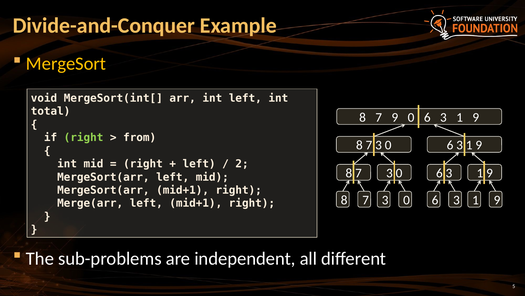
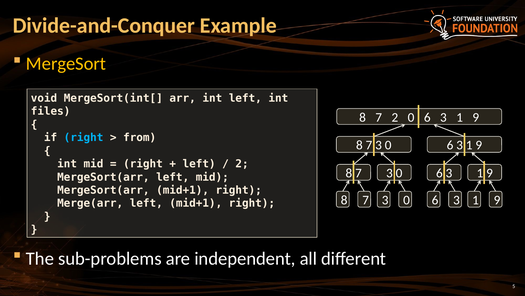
total: total -> files
7 9: 9 -> 2
right at (84, 137) colour: light green -> light blue
